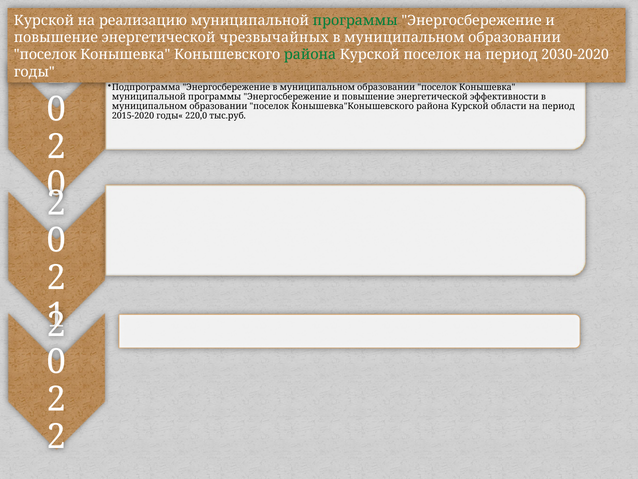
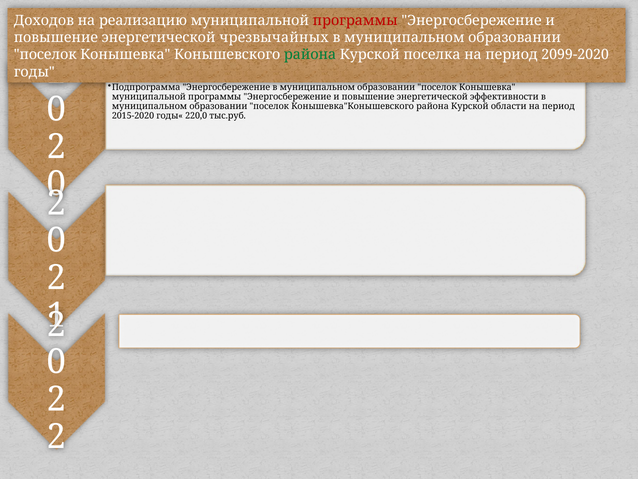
Курской at (44, 21): Курской -> Доходов
программы at (355, 21) colour: green -> red
Курской поселок: поселок -> поселка
2030-2020: 2030-2020 -> 2099-2020
